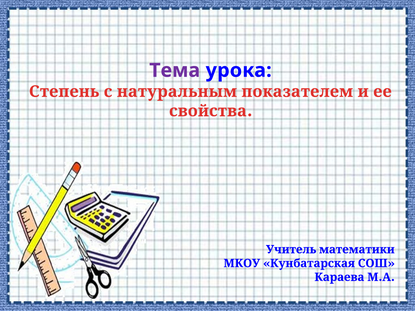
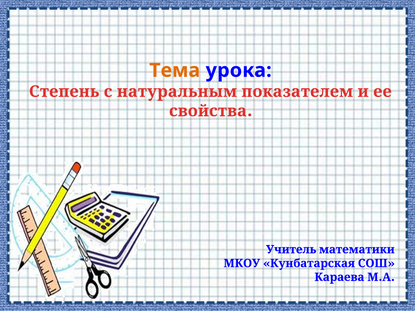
Тема colour: purple -> orange
